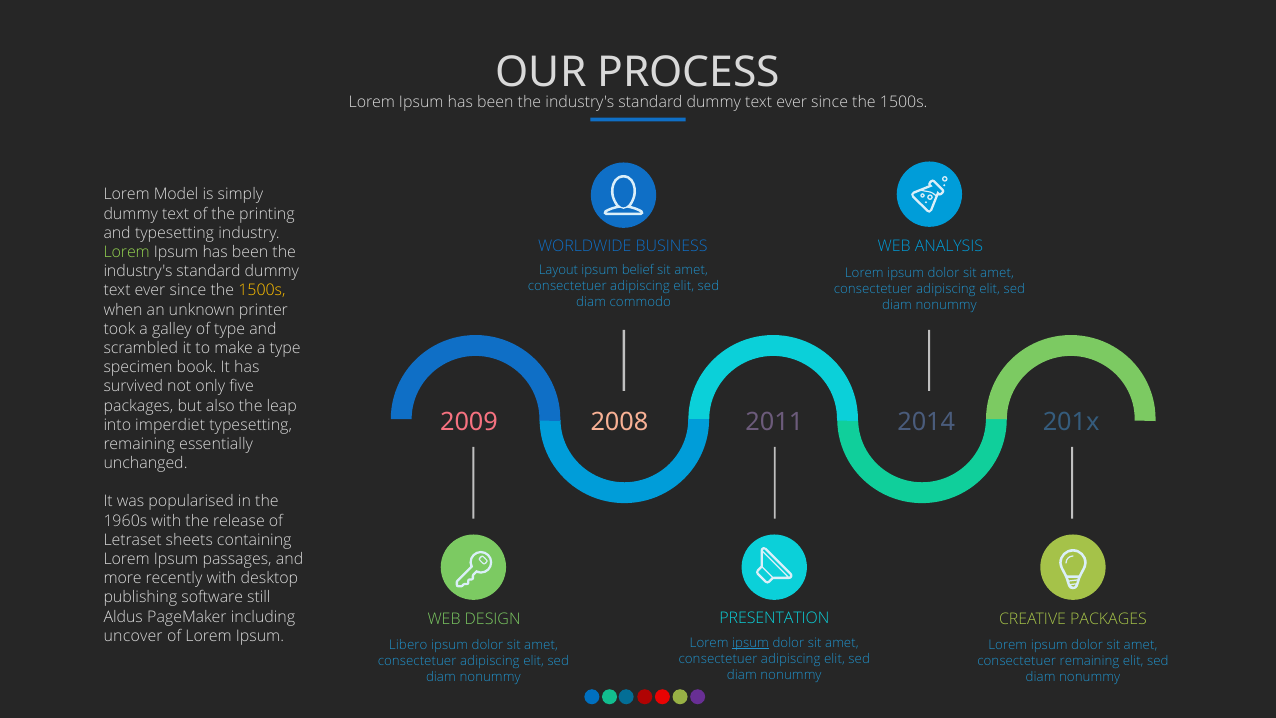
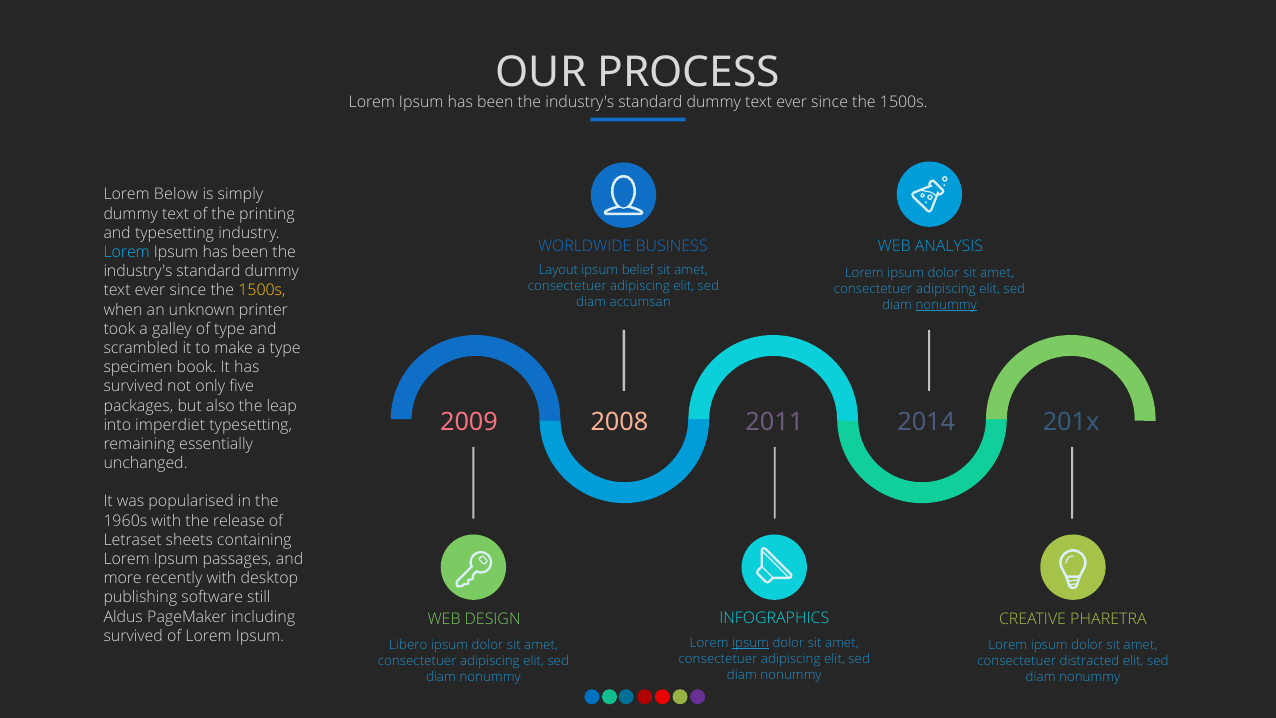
Model: Model -> Below
Lorem at (127, 252) colour: light green -> light blue
commodo: commodo -> accumsan
nonummy at (946, 305) underline: none -> present
PRESENTATION: PRESENTATION -> INFOGRAPHICS
CREATIVE PACKAGES: PACKAGES -> PHARETRA
uncover at (133, 636): uncover -> survived
consectetuer remaining: remaining -> distracted
